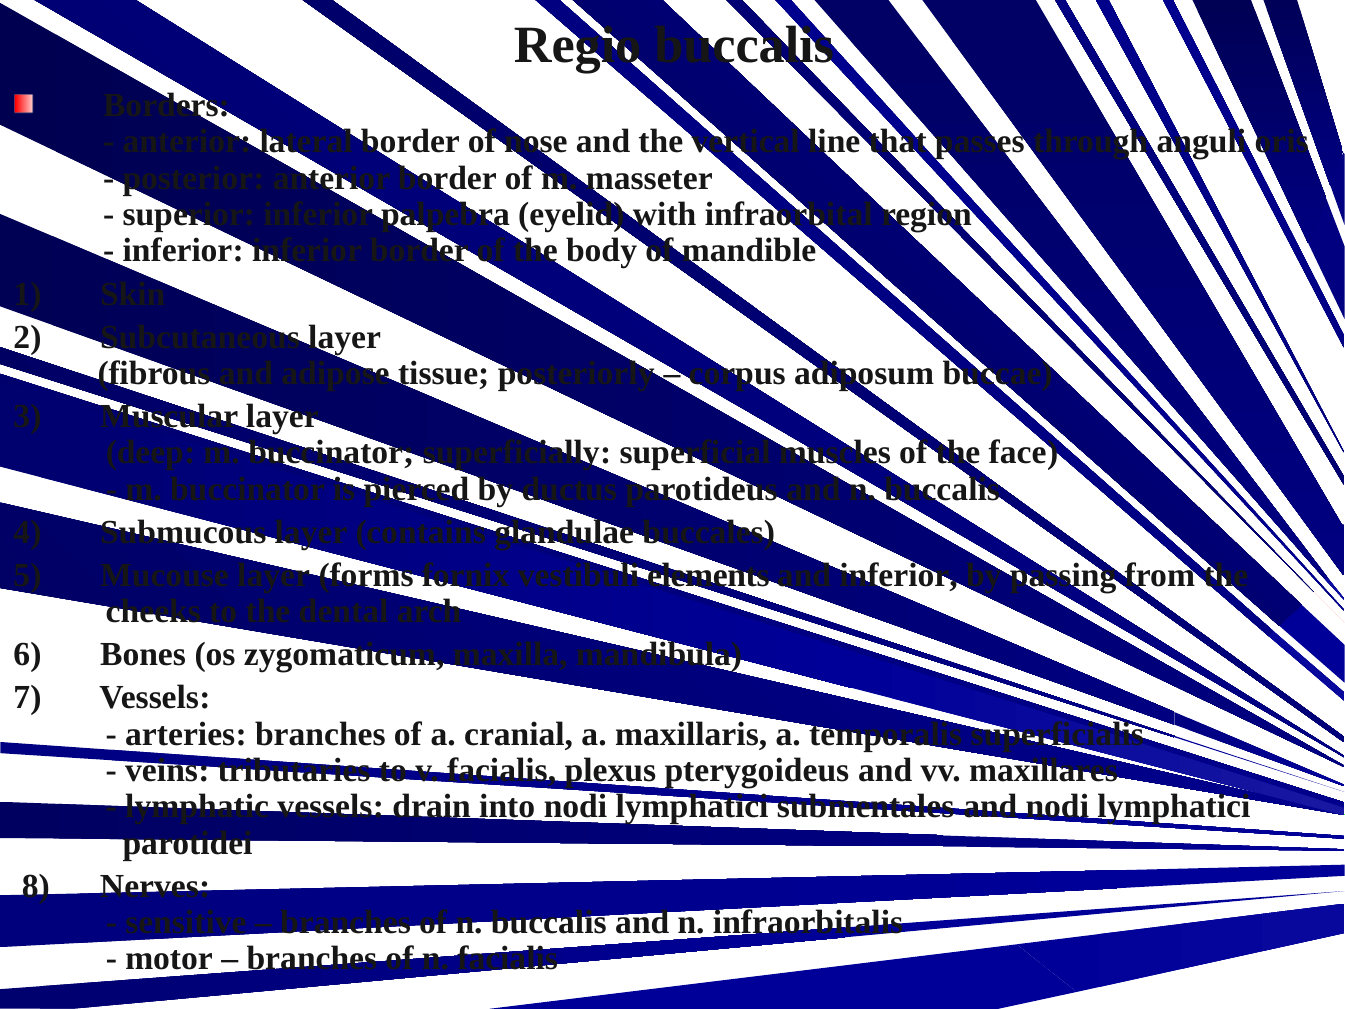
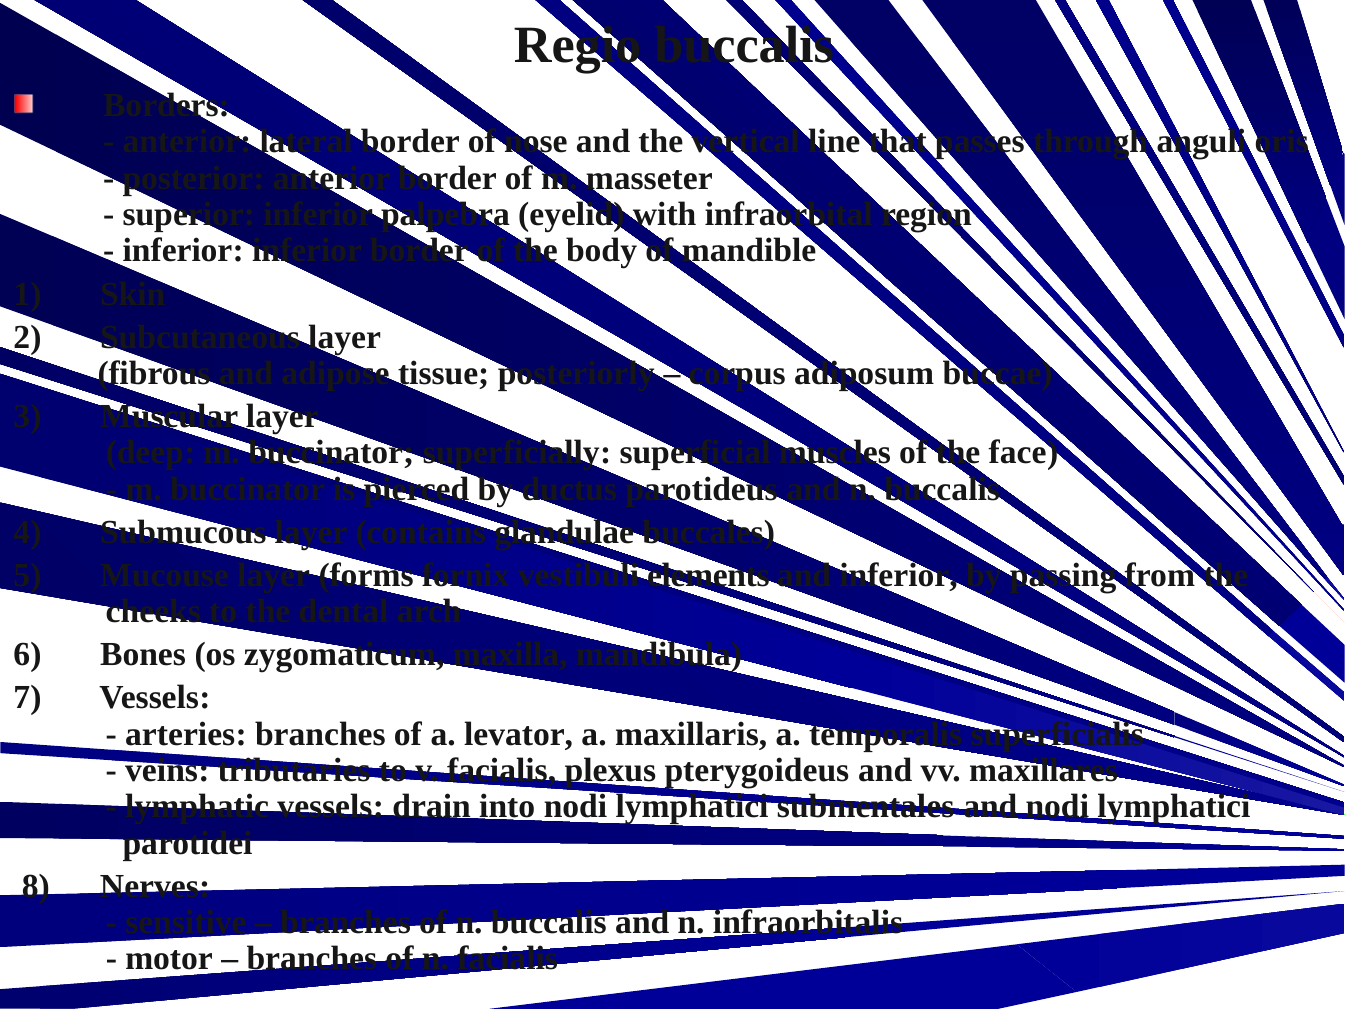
cranial: cranial -> levator
